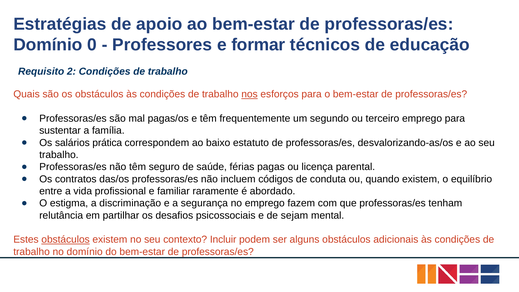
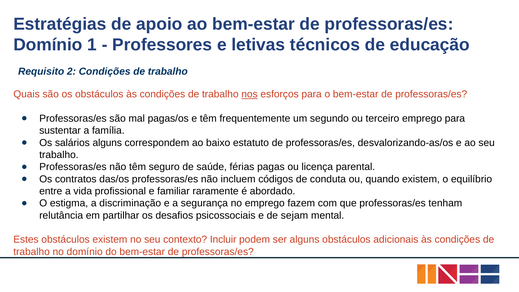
0: 0 -> 1
formar: formar -> letivas
salários prática: prática -> alguns
obstáculos at (66, 240) underline: present -> none
